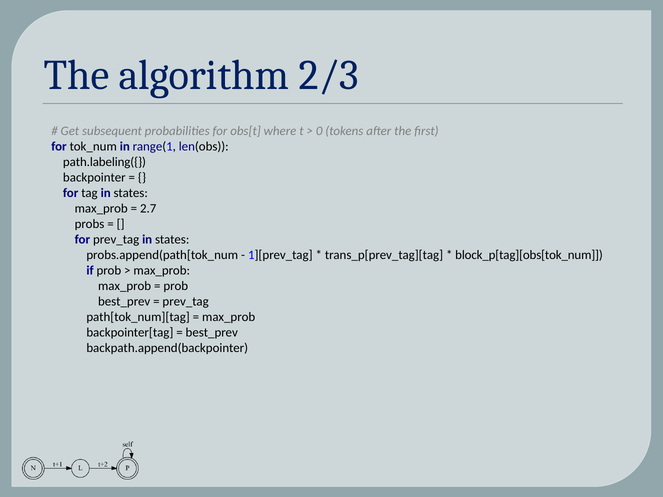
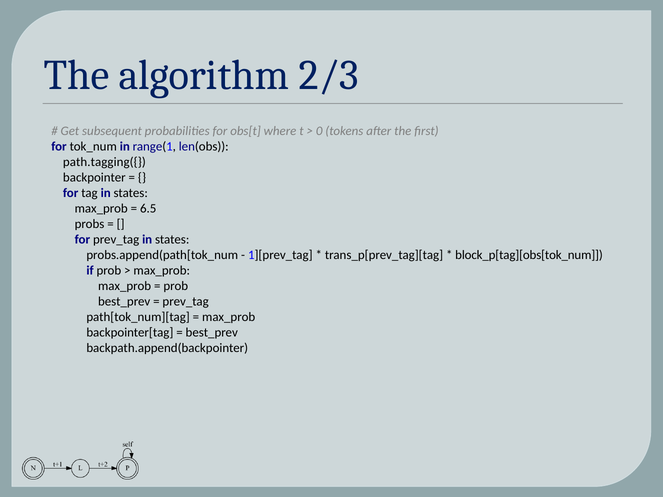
path.labeling({: path.labeling({ -> path.tagging({
2.7: 2.7 -> 6.5
